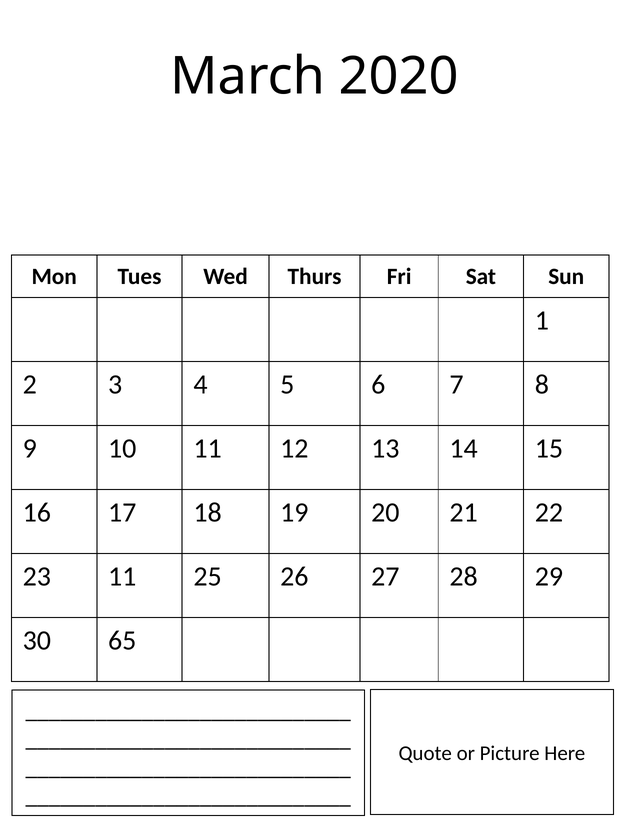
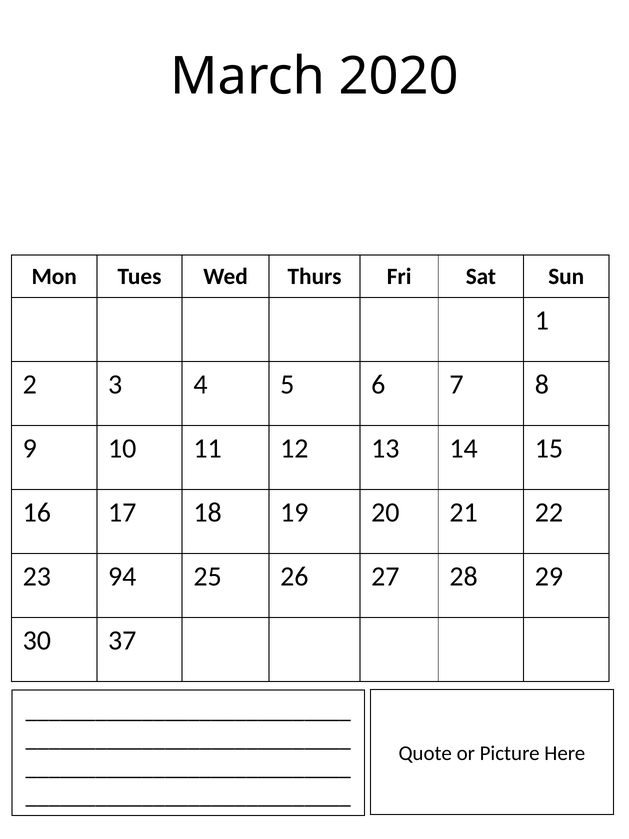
23 11: 11 -> 94
65: 65 -> 37
